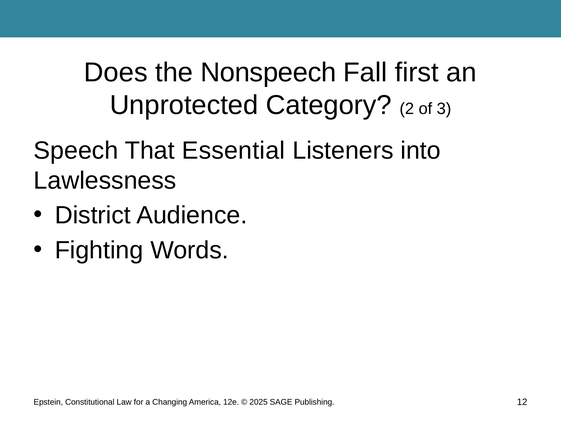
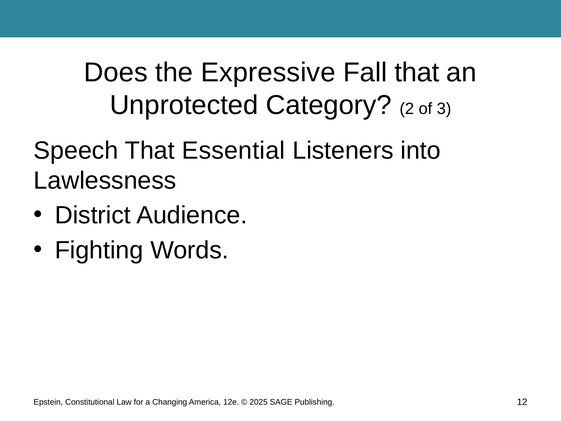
Nonspeech: Nonspeech -> Expressive
Fall first: first -> that
